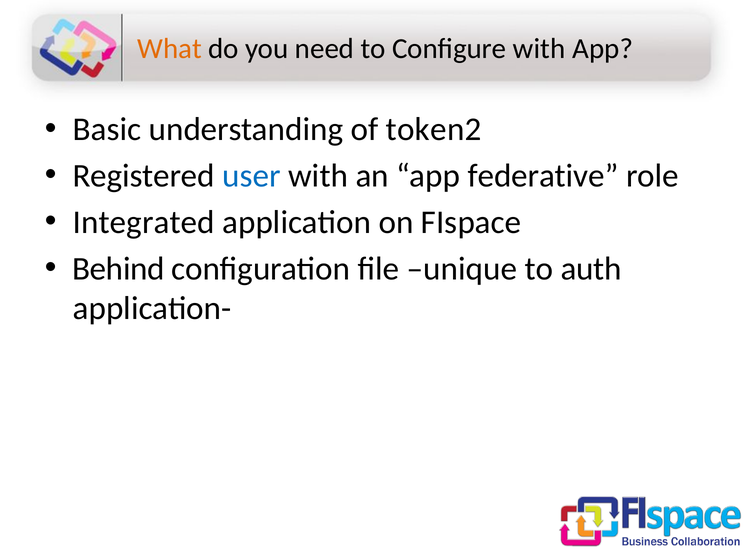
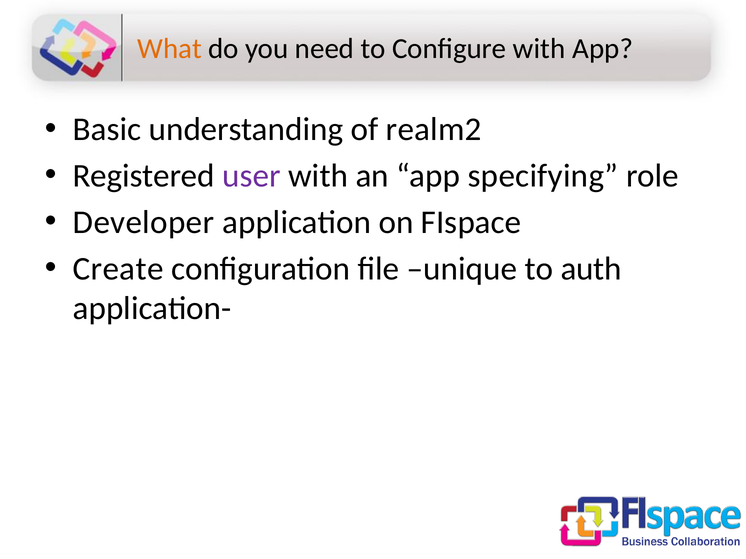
token2: token2 -> realm2
user colour: blue -> purple
federative: federative -> specifying
Integrated: Integrated -> Developer
Behind: Behind -> Create
